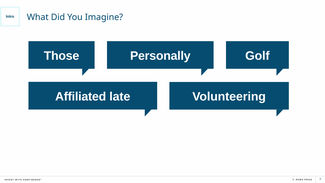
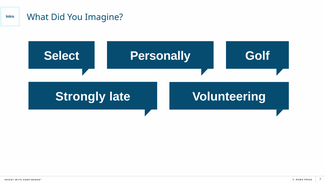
Those: Those -> Select
Affiliated: Affiliated -> Strongly
